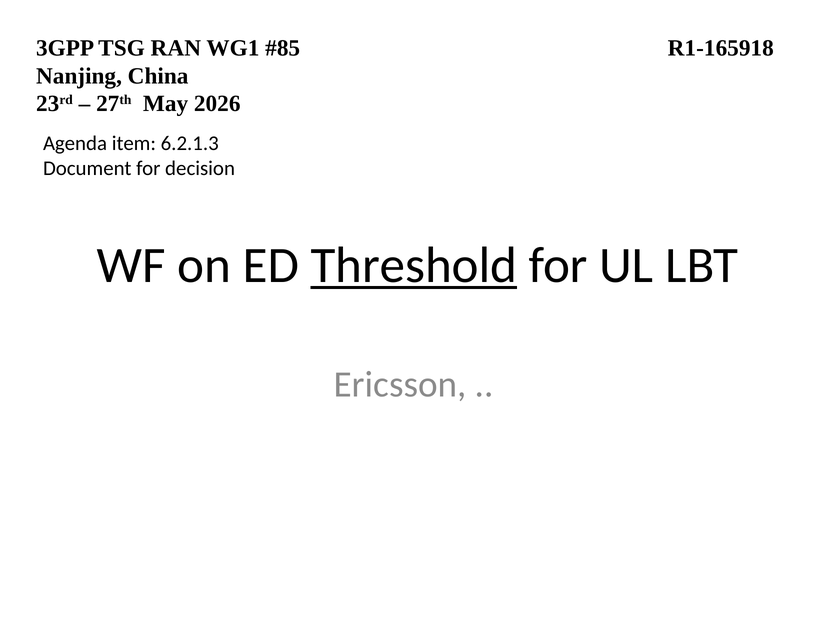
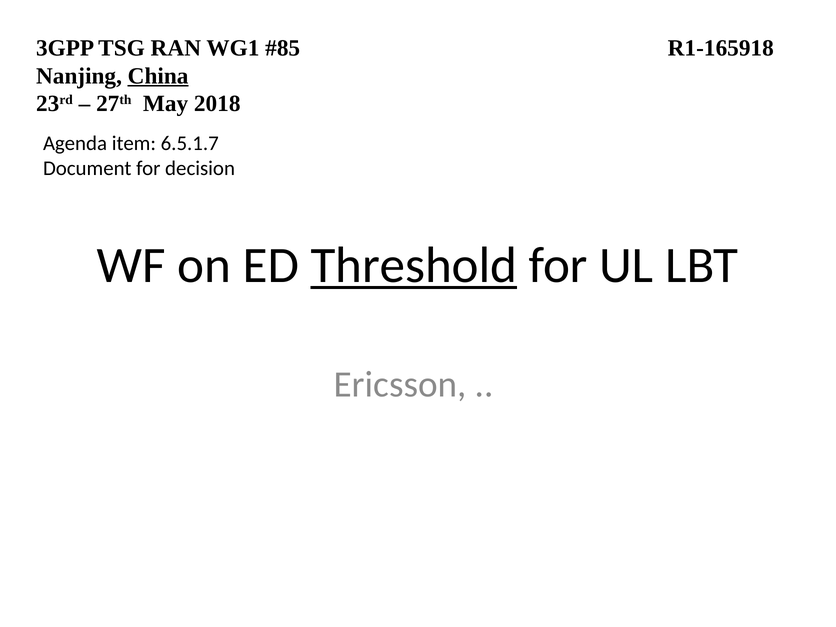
China underline: none -> present
2026: 2026 -> 2018
6.2.1.3: 6.2.1.3 -> 6.5.1.7
